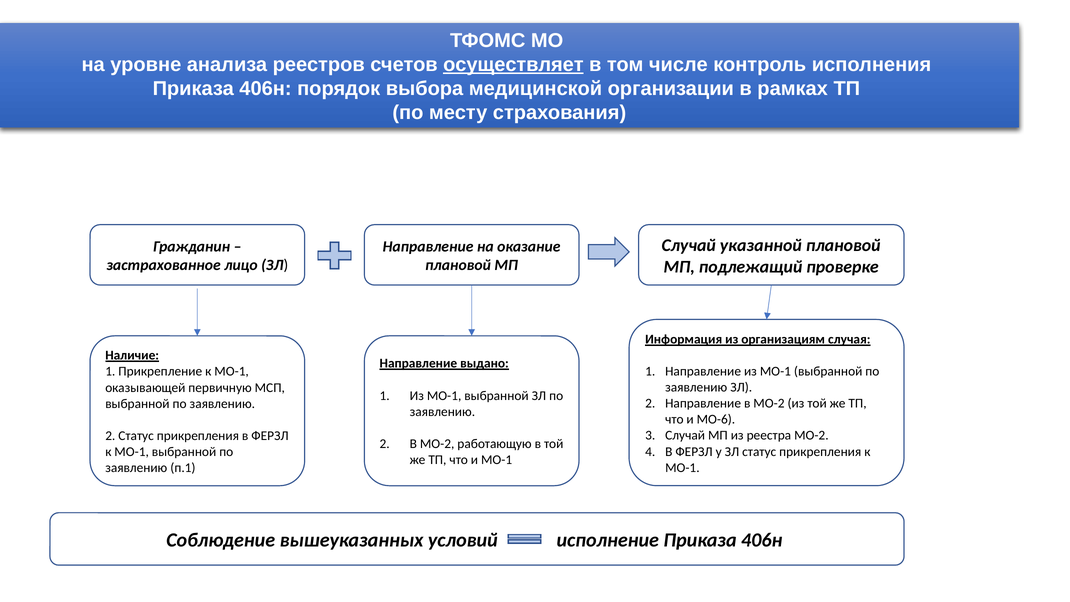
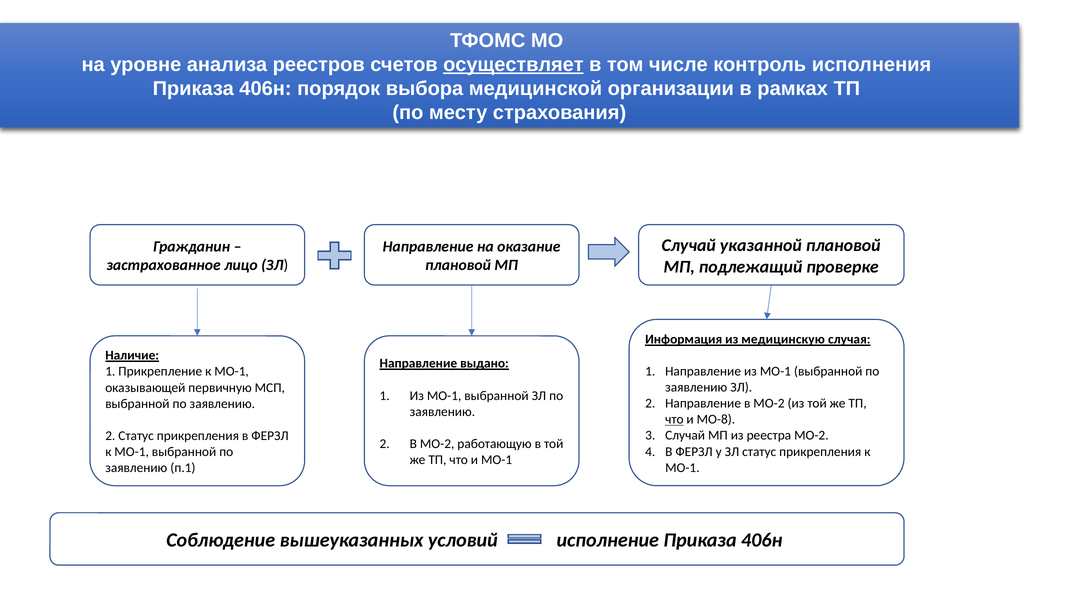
организациям: организациям -> медицинскую
что at (674, 419) underline: none -> present
МО-6: МО-6 -> МО-8
